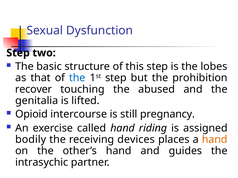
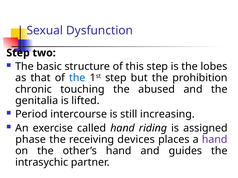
recover: recover -> chronic
Opioid: Opioid -> Period
pregnancy: pregnancy -> increasing
bodily: bodily -> phase
hand at (215, 140) colour: orange -> purple
